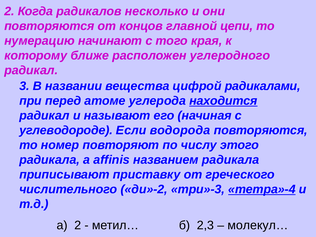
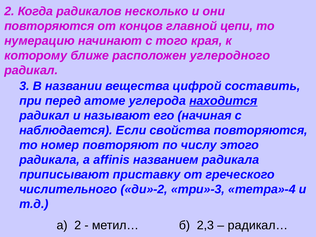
радикалами: радикалами -> составить
углеводороде: углеводороде -> наблюдается
водорода: водорода -> свойства
тетра»-4 underline: present -> none
молекул…: молекул… -> радикал…
